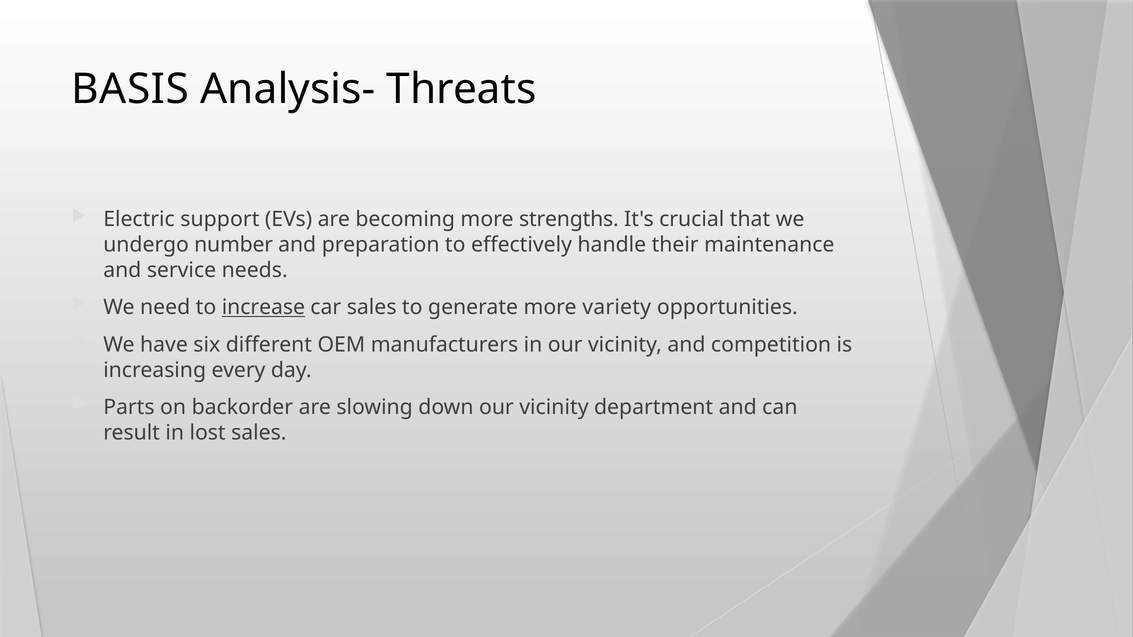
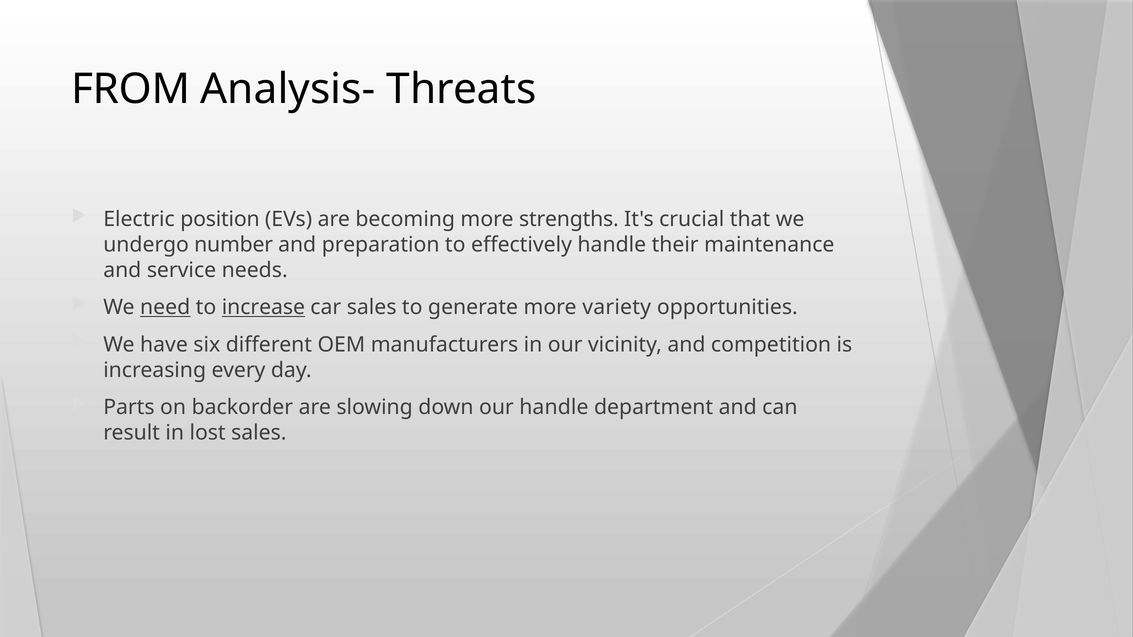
BASIS: BASIS -> FROM
support: support -> position
need underline: none -> present
down our vicinity: vicinity -> handle
